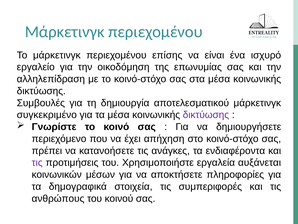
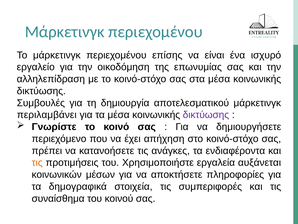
συγκεκριμένο: συγκεκριμένο -> περιλαμβάνει
τις at (37, 162) colour: purple -> orange
ανθρώπους: ανθρώπους -> συναίσθημα
